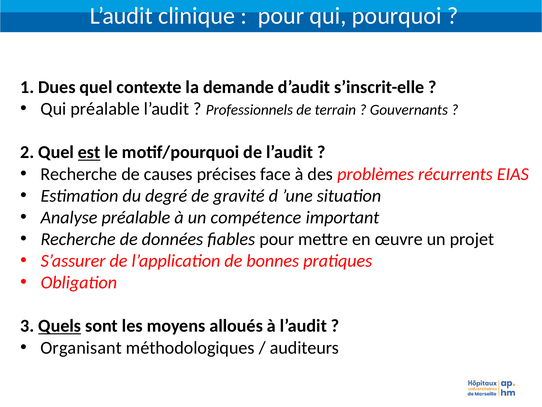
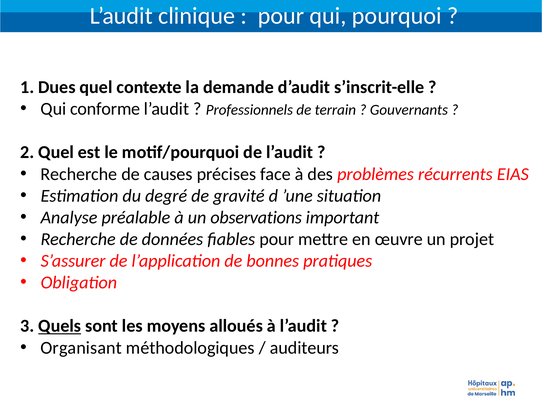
Qui préalable: préalable -> conforme
est underline: present -> none
compétence: compétence -> observations
